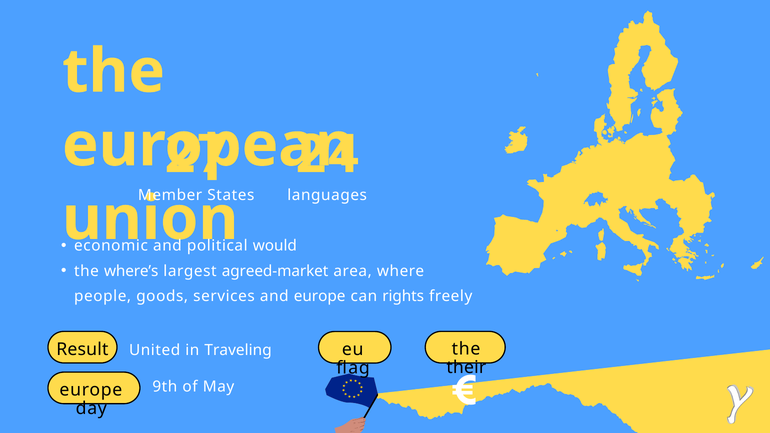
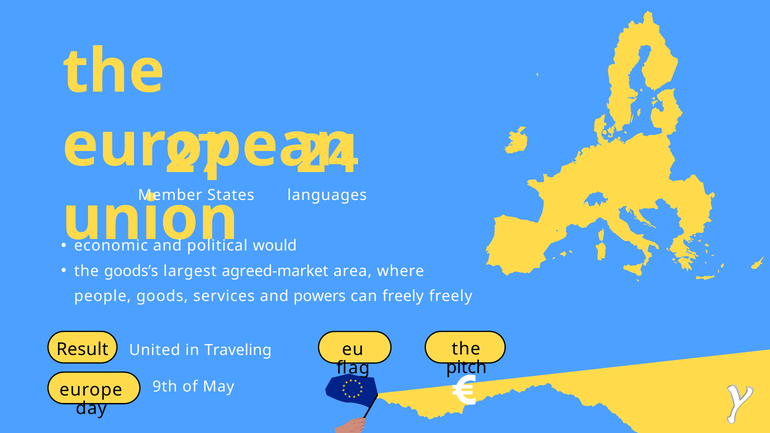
where’s: where’s -> goods’s
and europe: europe -> powers
can rights: rights -> freely
their: their -> pitch
